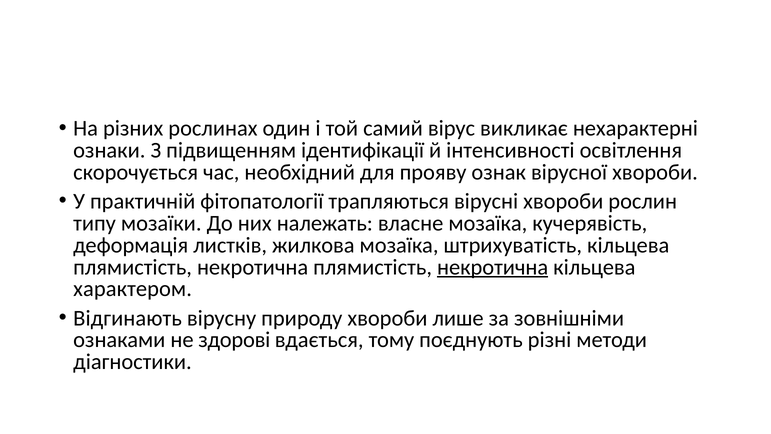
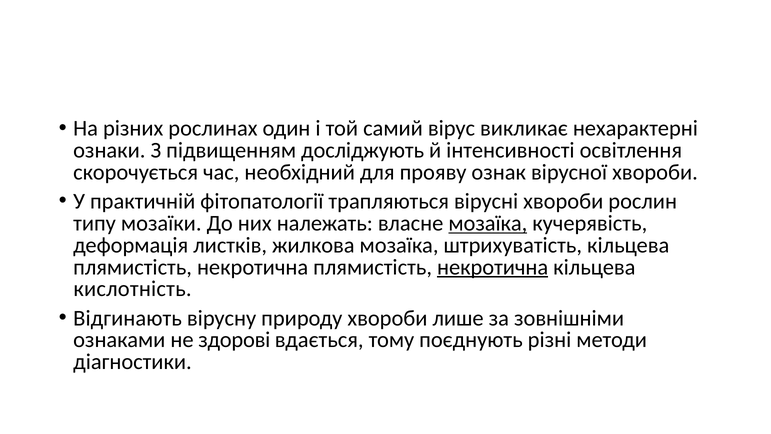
ідентифікації: ідентифікації -> досліджують
мозаїка at (488, 223) underline: none -> present
характером: характером -> кислотність
